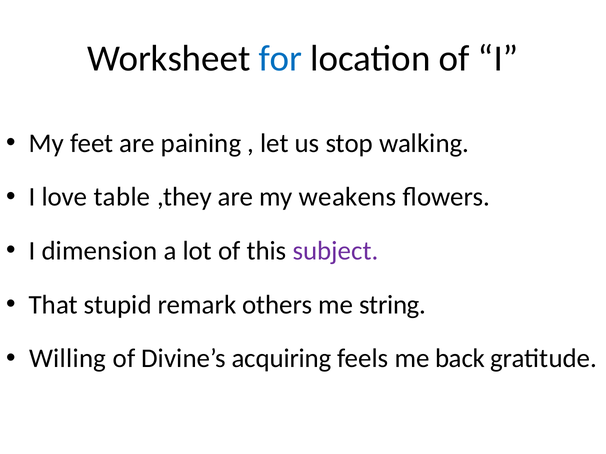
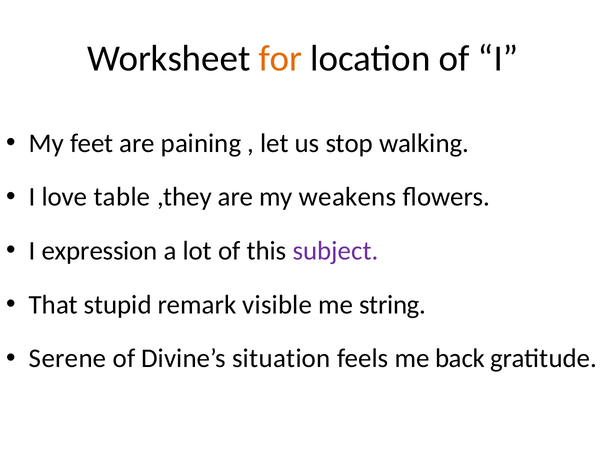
for colour: blue -> orange
dimension: dimension -> expression
others: others -> visible
Willing: Willing -> Serene
acquiring: acquiring -> situation
